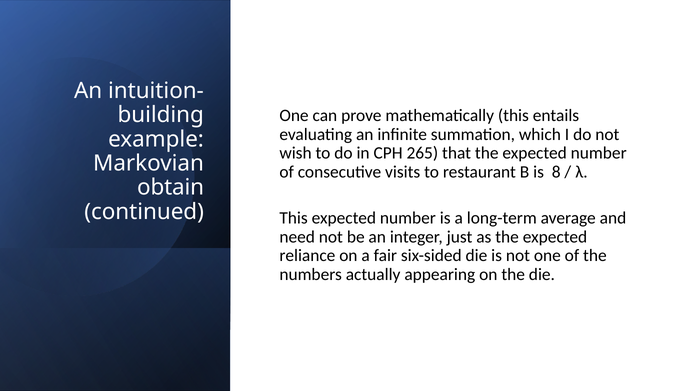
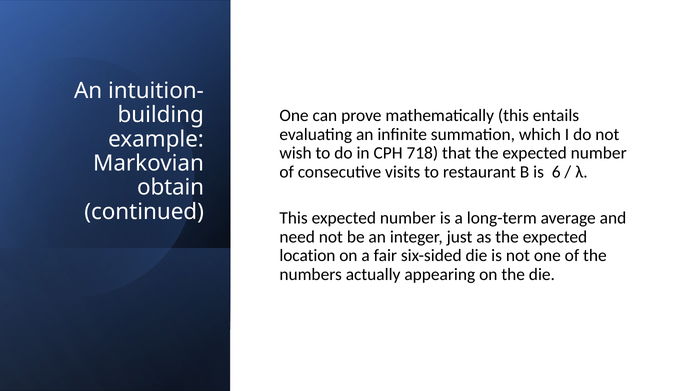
265: 265 -> 718
8: 8 -> 6
reliance: reliance -> location
